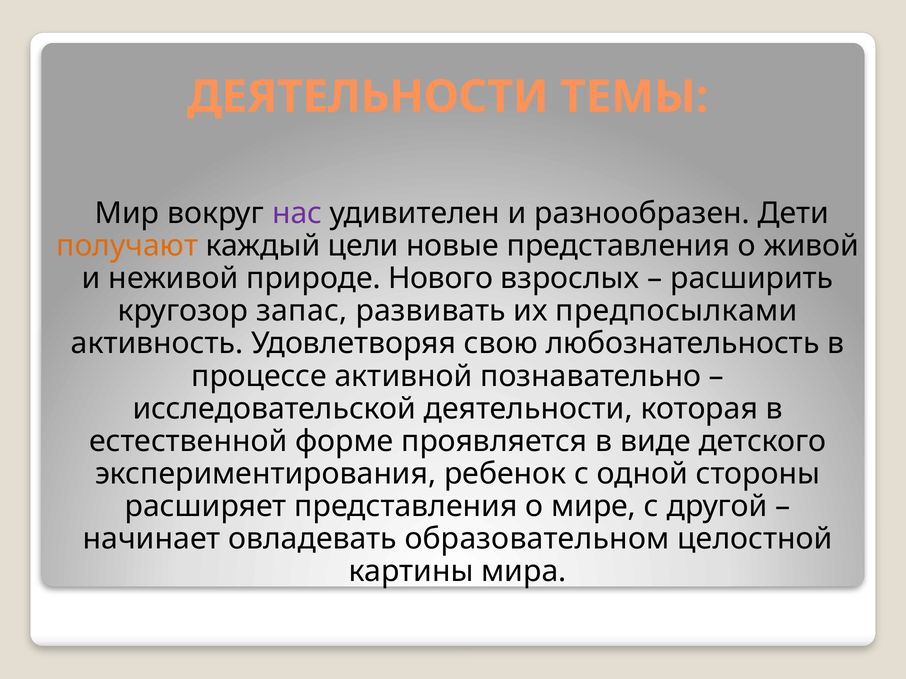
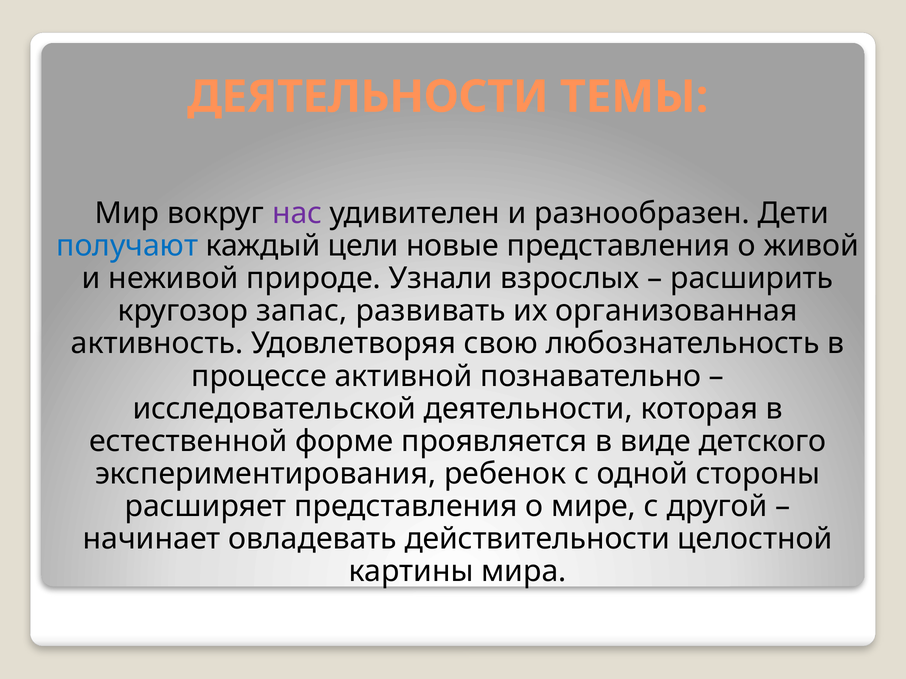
получают colour: orange -> blue
Нового: Нового -> Узнали
предпосылками: предпосылками -> организованная
образовательном: образовательном -> действительности
